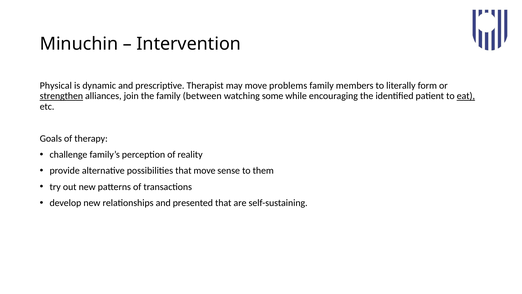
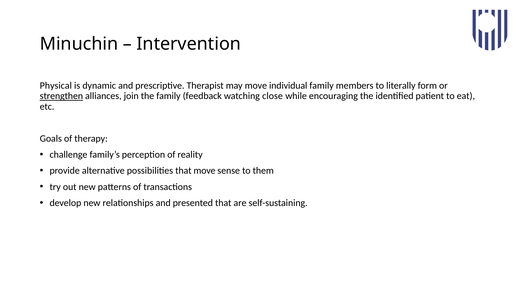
problems: problems -> individual
between: between -> feedback
some: some -> close
eat underline: present -> none
